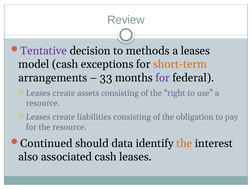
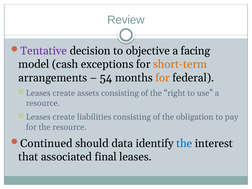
methods: methods -> objective
a leases: leases -> facing
33: 33 -> 54
for at (163, 78) colour: purple -> orange
the at (184, 143) colour: orange -> blue
also: also -> that
associated cash: cash -> final
